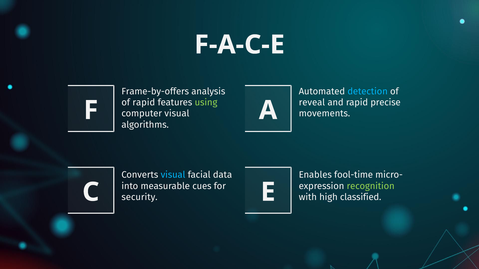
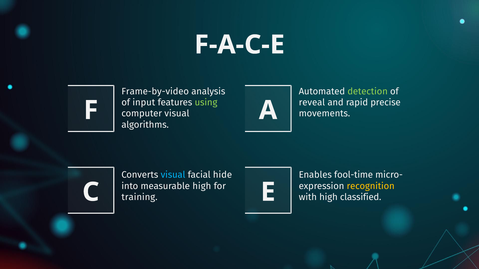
Frame-by-offers: Frame-by-offers -> Frame-by-video
detection colour: light blue -> light green
of rapid: rapid -> input
data: data -> hide
measurable cues: cues -> high
recognition colour: light green -> yellow
security: security -> training
